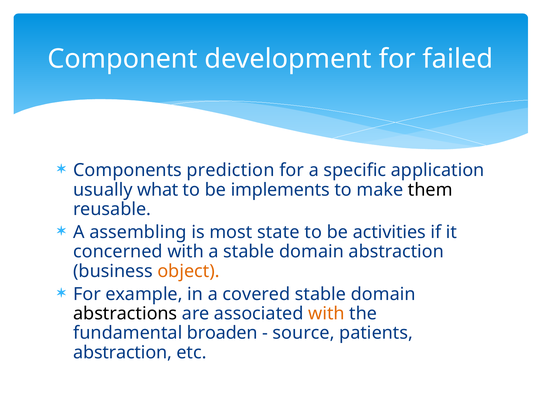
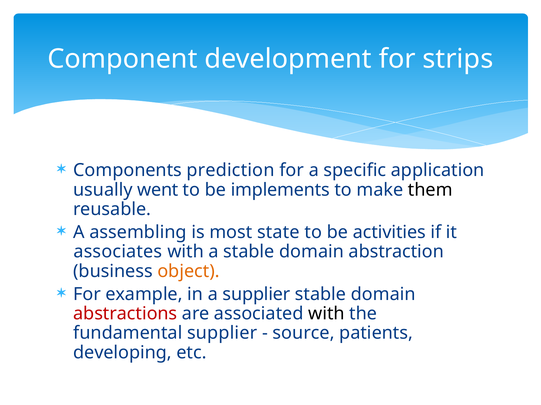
failed: failed -> strips
what: what -> went
concerned: concerned -> associates
a covered: covered -> supplier
abstractions colour: black -> red
with at (326, 314) colour: orange -> black
fundamental broaden: broaden -> supplier
abstraction at (123, 353): abstraction -> developing
